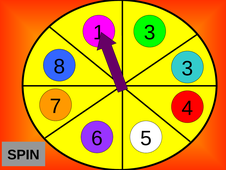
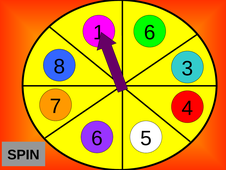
3 at (150, 33): 3 -> 6
